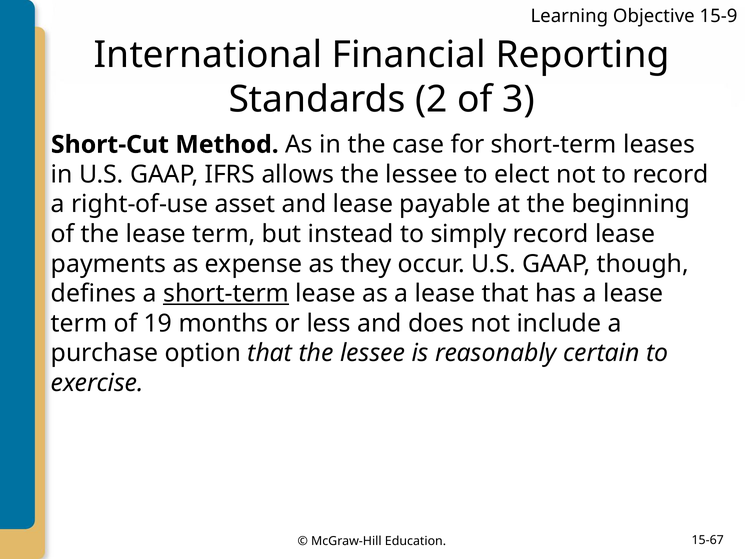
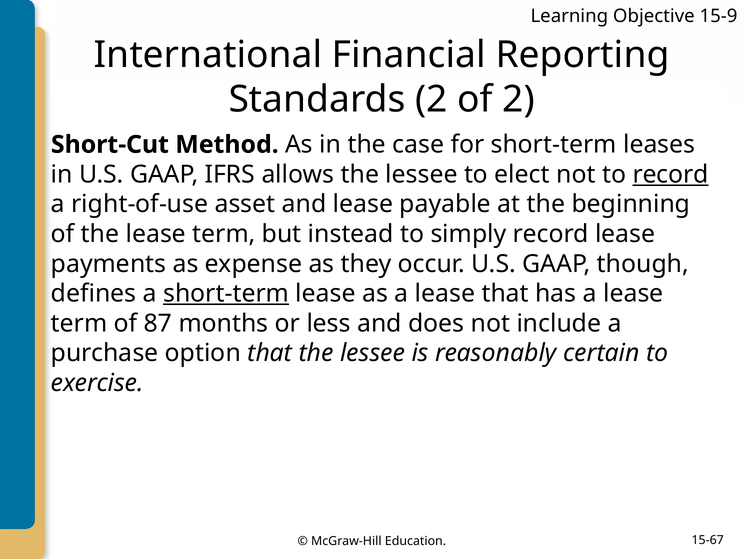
of 3: 3 -> 2
record at (670, 174) underline: none -> present
19: 19 -> 87
